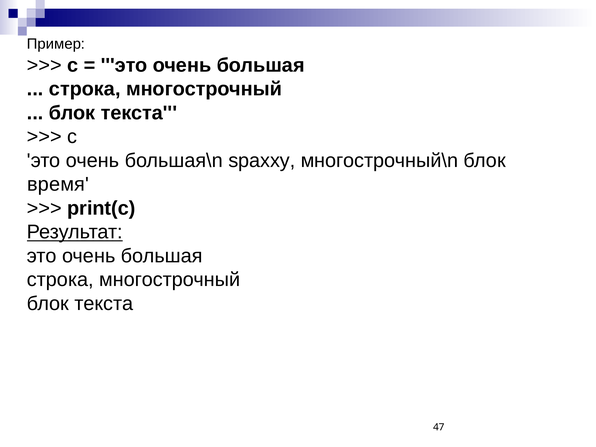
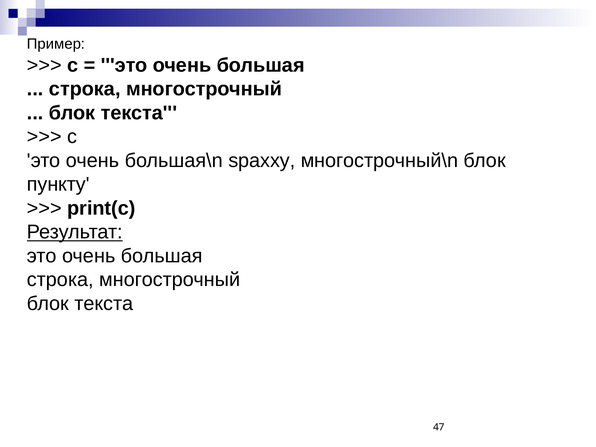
время: время -> пункту
